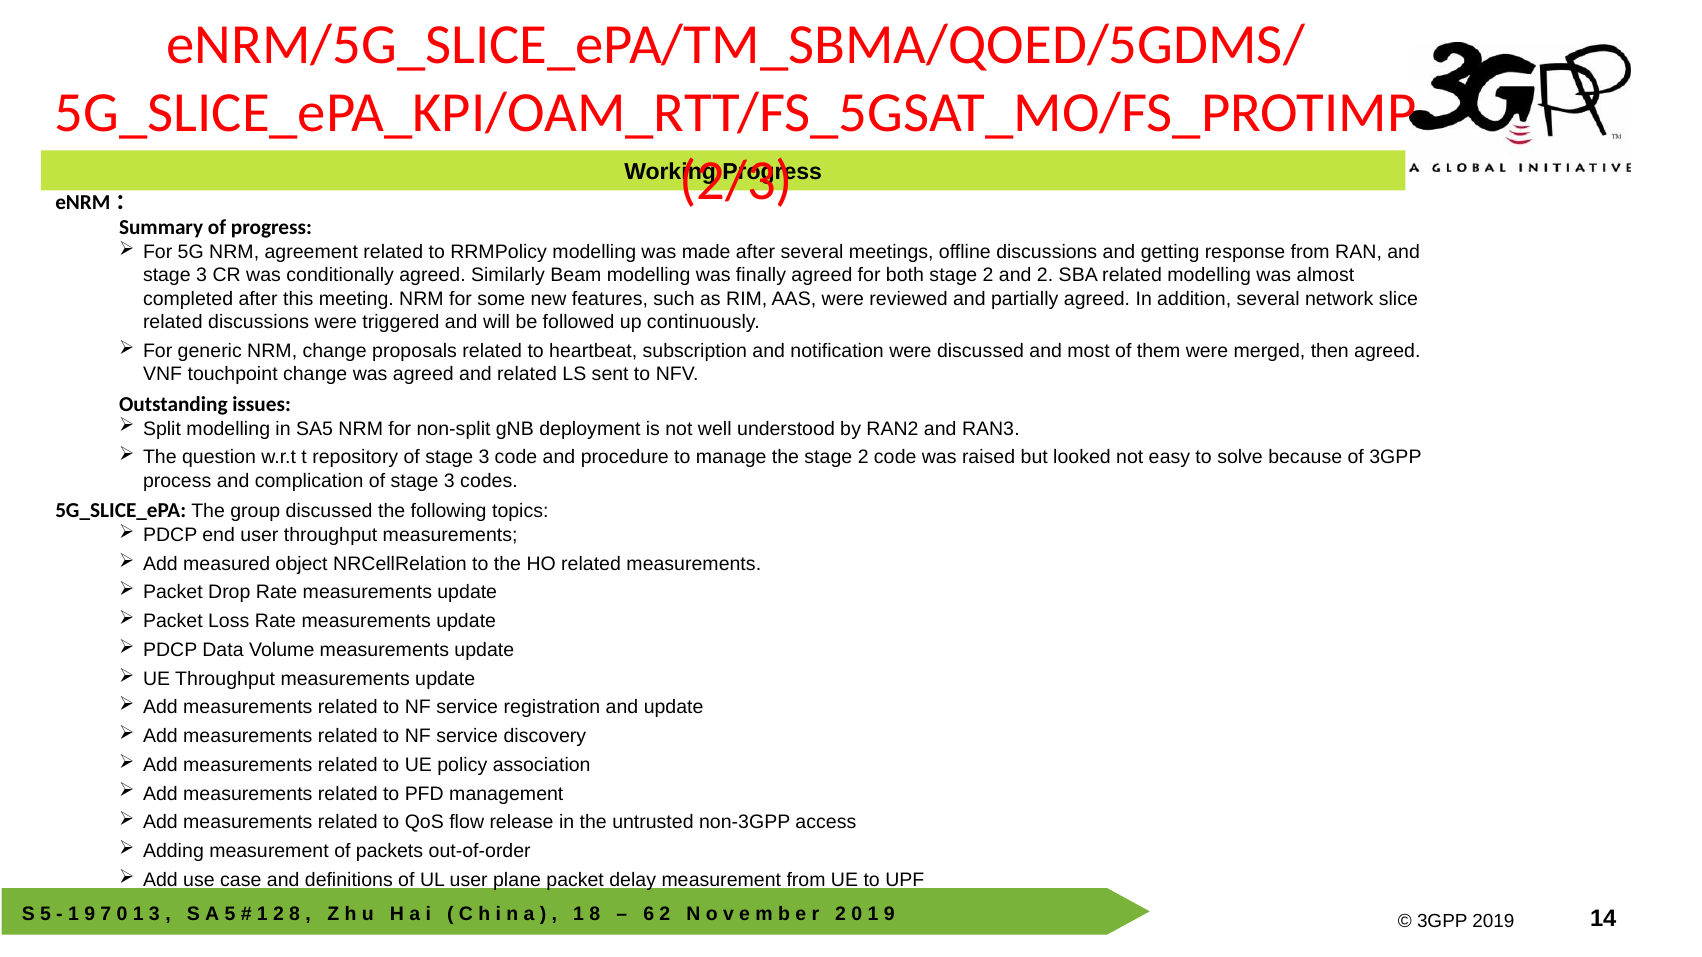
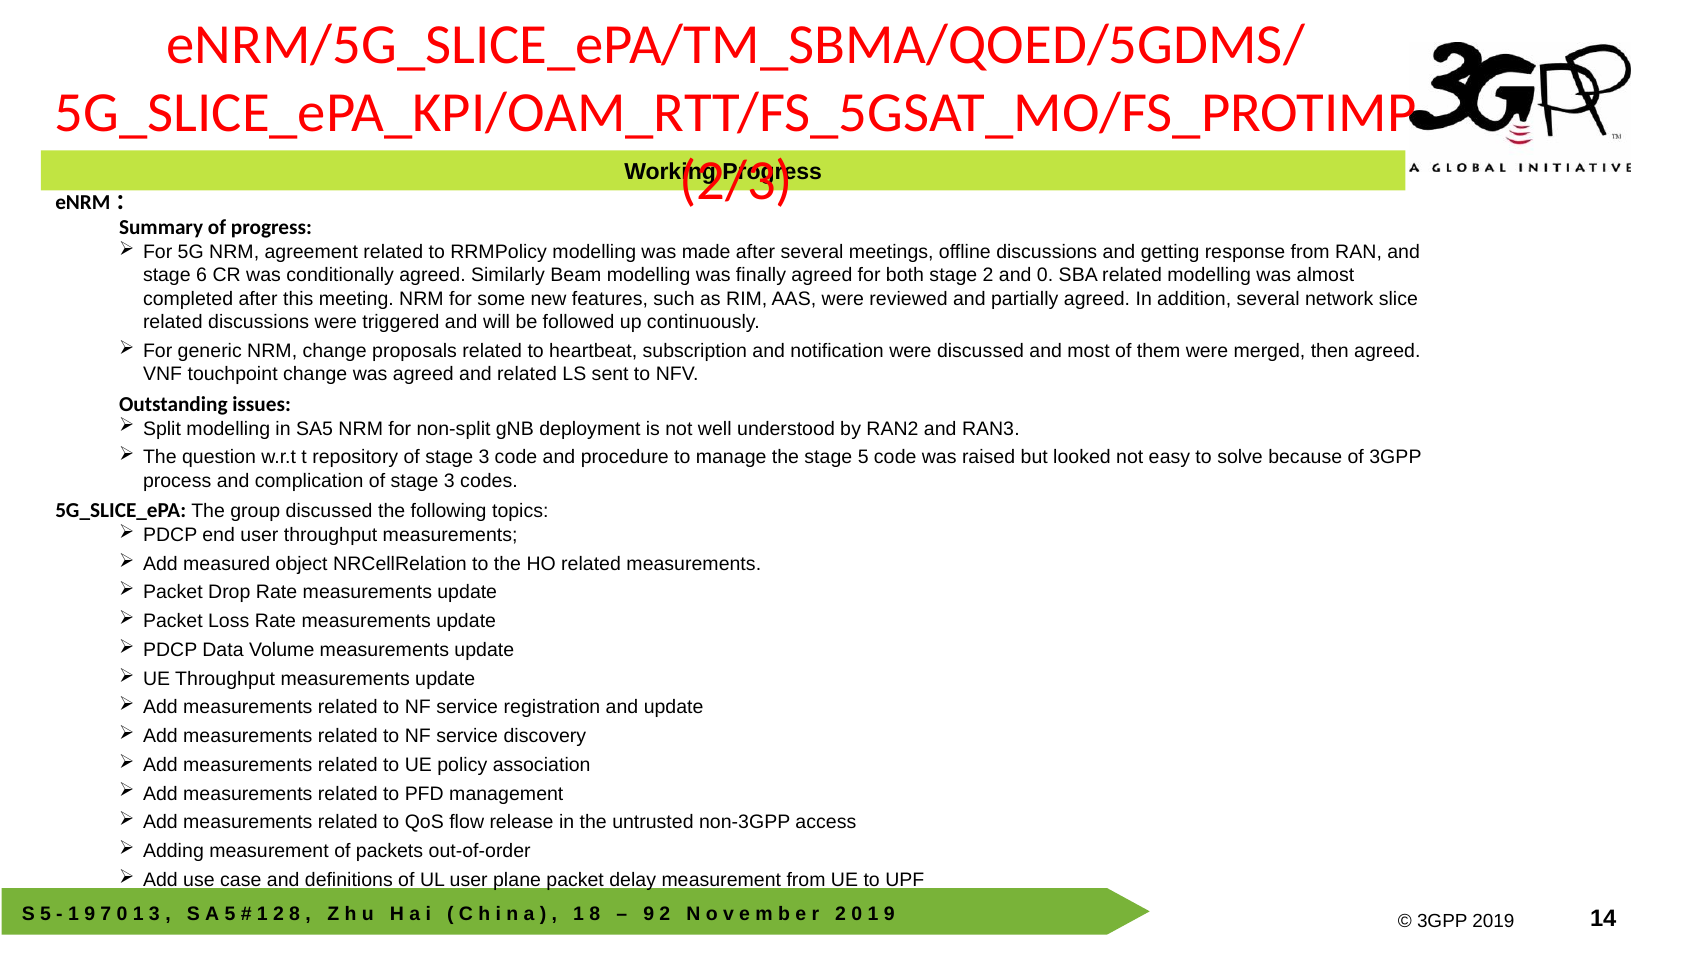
3 at (202, 276): 3 -> 6
and 2: 2 -> 0
the stage 2: 2 -> 5
6 at (649, 914): 6 -> 9
